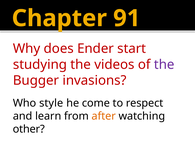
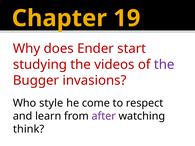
91: 91 -> 19
after colour: orange -> purple
other: other -> think
